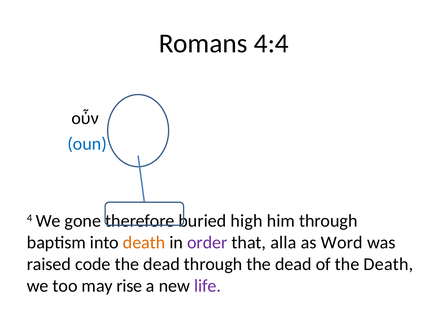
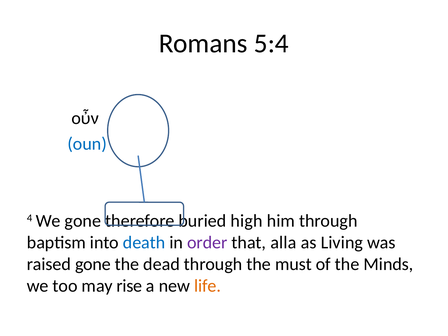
4:4: 4:4 -> 5:4
death at (144, 243) colour: orange -> blue
Word: Word -> Living
raised code: code -> gone
through the dead: dead -> must
the Death: Death -> Minds
life colour: purple -> orange
